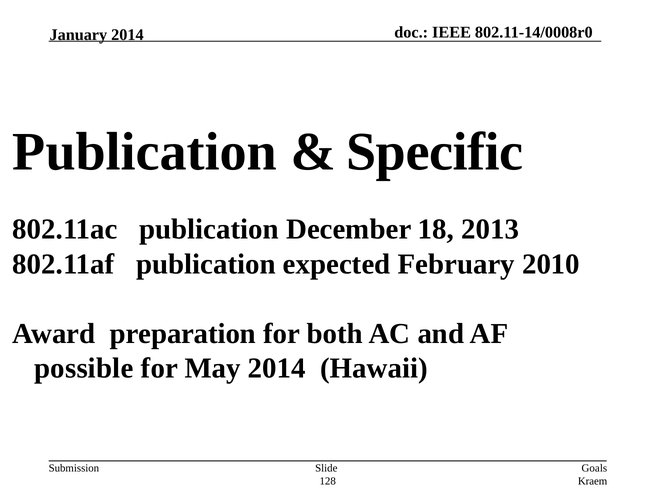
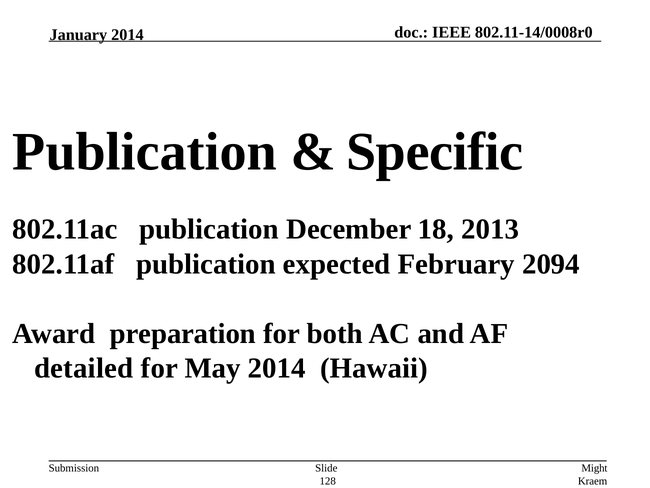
2010: 2010 -> 2094
possible: possible -> detailed
Goals: Goals -> Might
